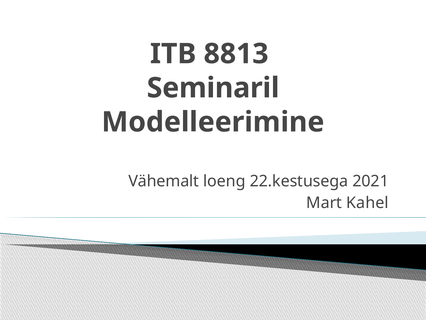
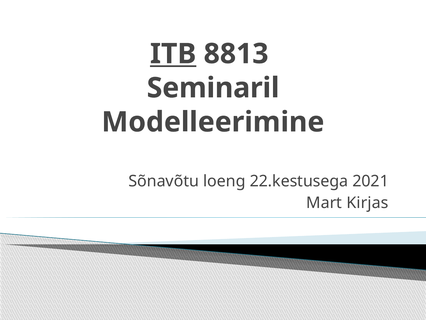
ITB underline: none -> present
Vähemalt: Vähemalt -> Sõnavõtu
Kahel: Kahel -> Kirjas
